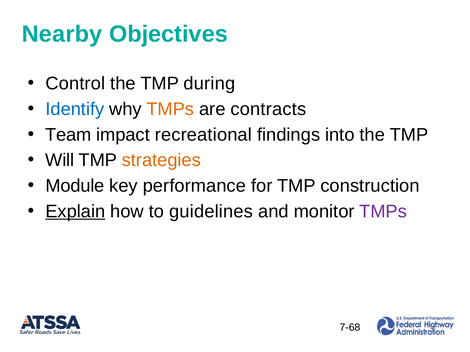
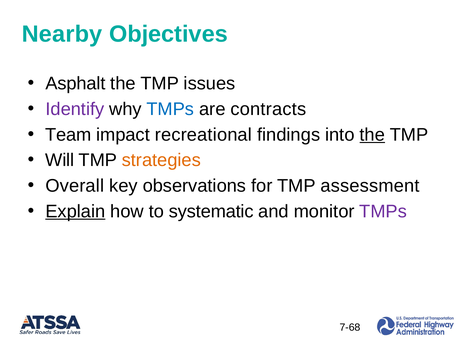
Control: Control -> Asphalt
during: during -> issues
Identify colour: blue -> purple
TMPs at (170, 109) colour: orange -> blue
the at (372, 135) underline: none -> present
Module: Module -> Overall
performance: performance -> observations
construction: construction -> assessment
guidelines: guidelines -> systematic
